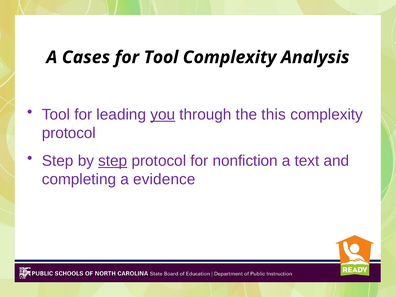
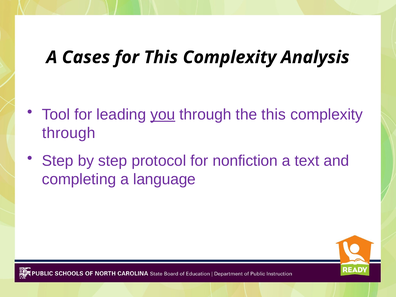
for Tool: Tool -> This
protocol at (69, 133): protocol -> through
step at (113, 161) underline: present -> none
evidence: evidence -> language
